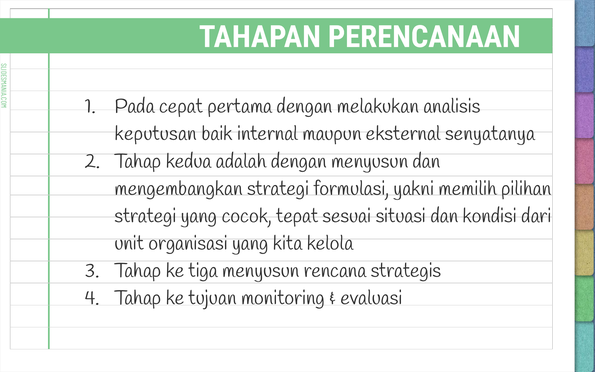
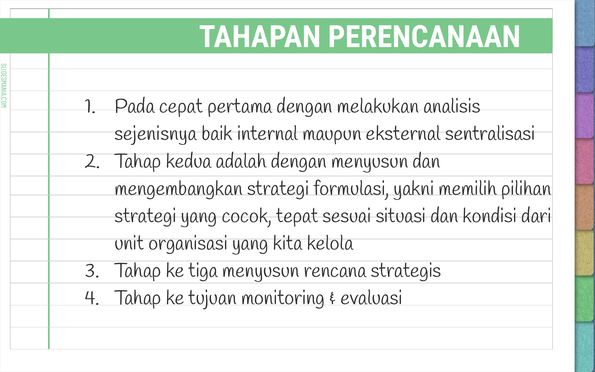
keputusan: keputusan -> sejenisnya
senyatanya: senyatanya -> sentralisasi
